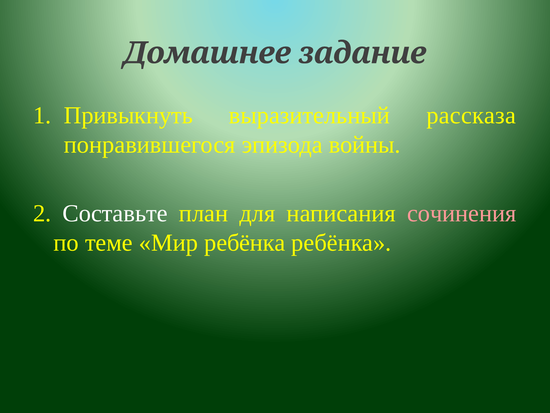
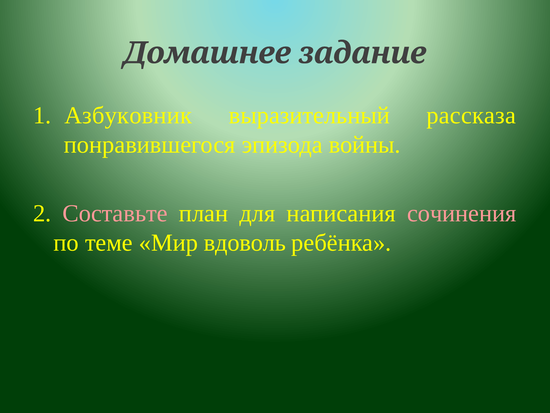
Привыкнуть: Привыкнуть -> Азбуковник
Составьте colour: white -> pink
Мир ребёнка: ребёнка -> вдоволь
